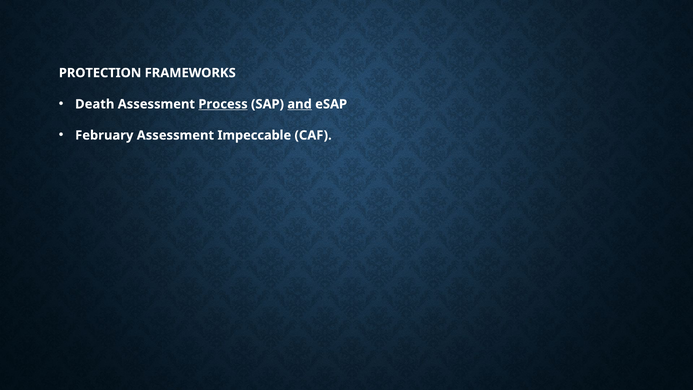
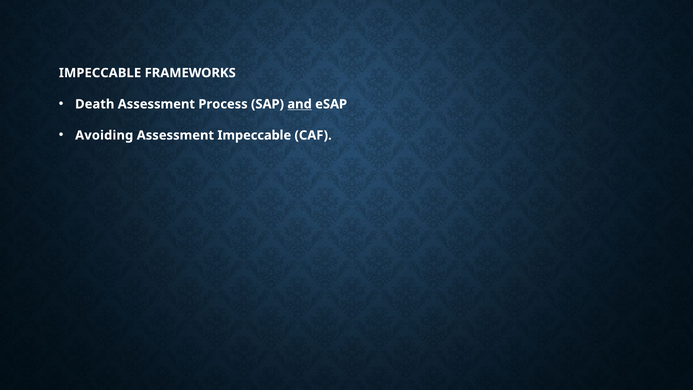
PROTECTION at (100, 73): PROTECTION -> IMPECCABLE
Process underline: present -> none
February: February -> Avoiding
